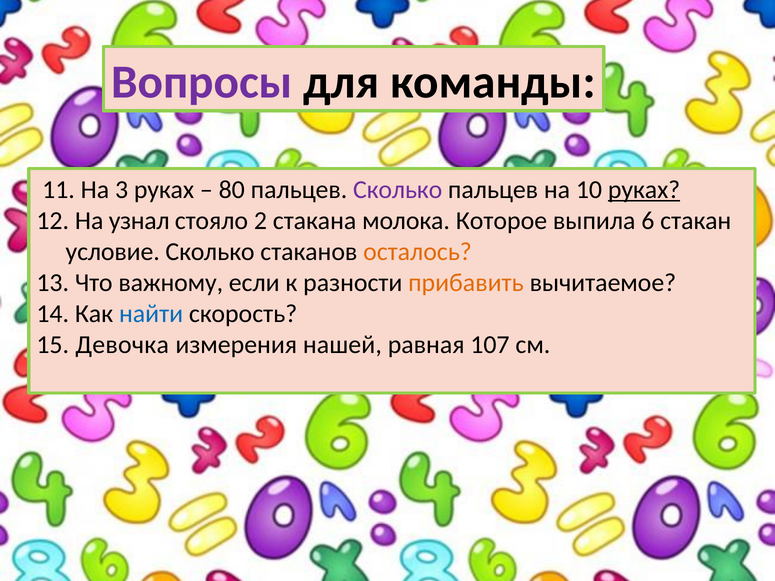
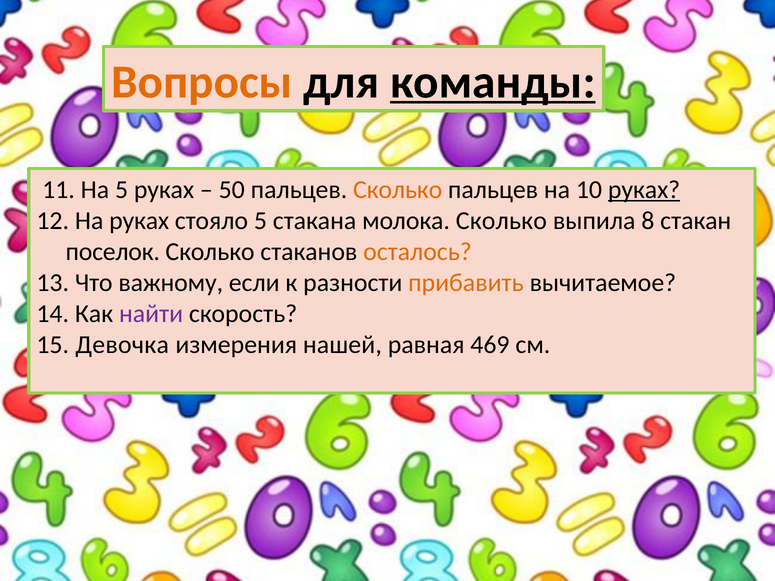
Вопросы colour: purple -> orange
команды underline: none -> present
На 3: 3 -> 5
80: 80 -> 50
Сколько at (398, 190) colour: purple -> orange
На узнал: узнал -> руках
стояло 2: 2 -> 5
молока Которое: Которое -> Сколько
6: 6 -> 8
условие: условие -> поселок
найти colour: blue -> purple
107: 107 -> 469
